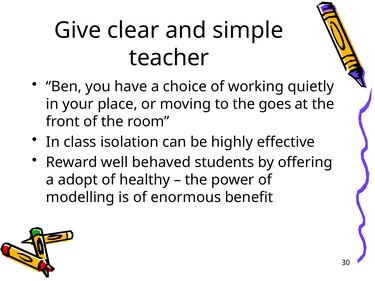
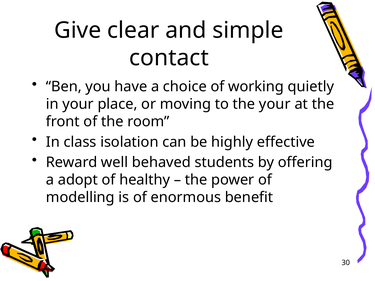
teacher: teacher -> contact
the goes: goes -> your
